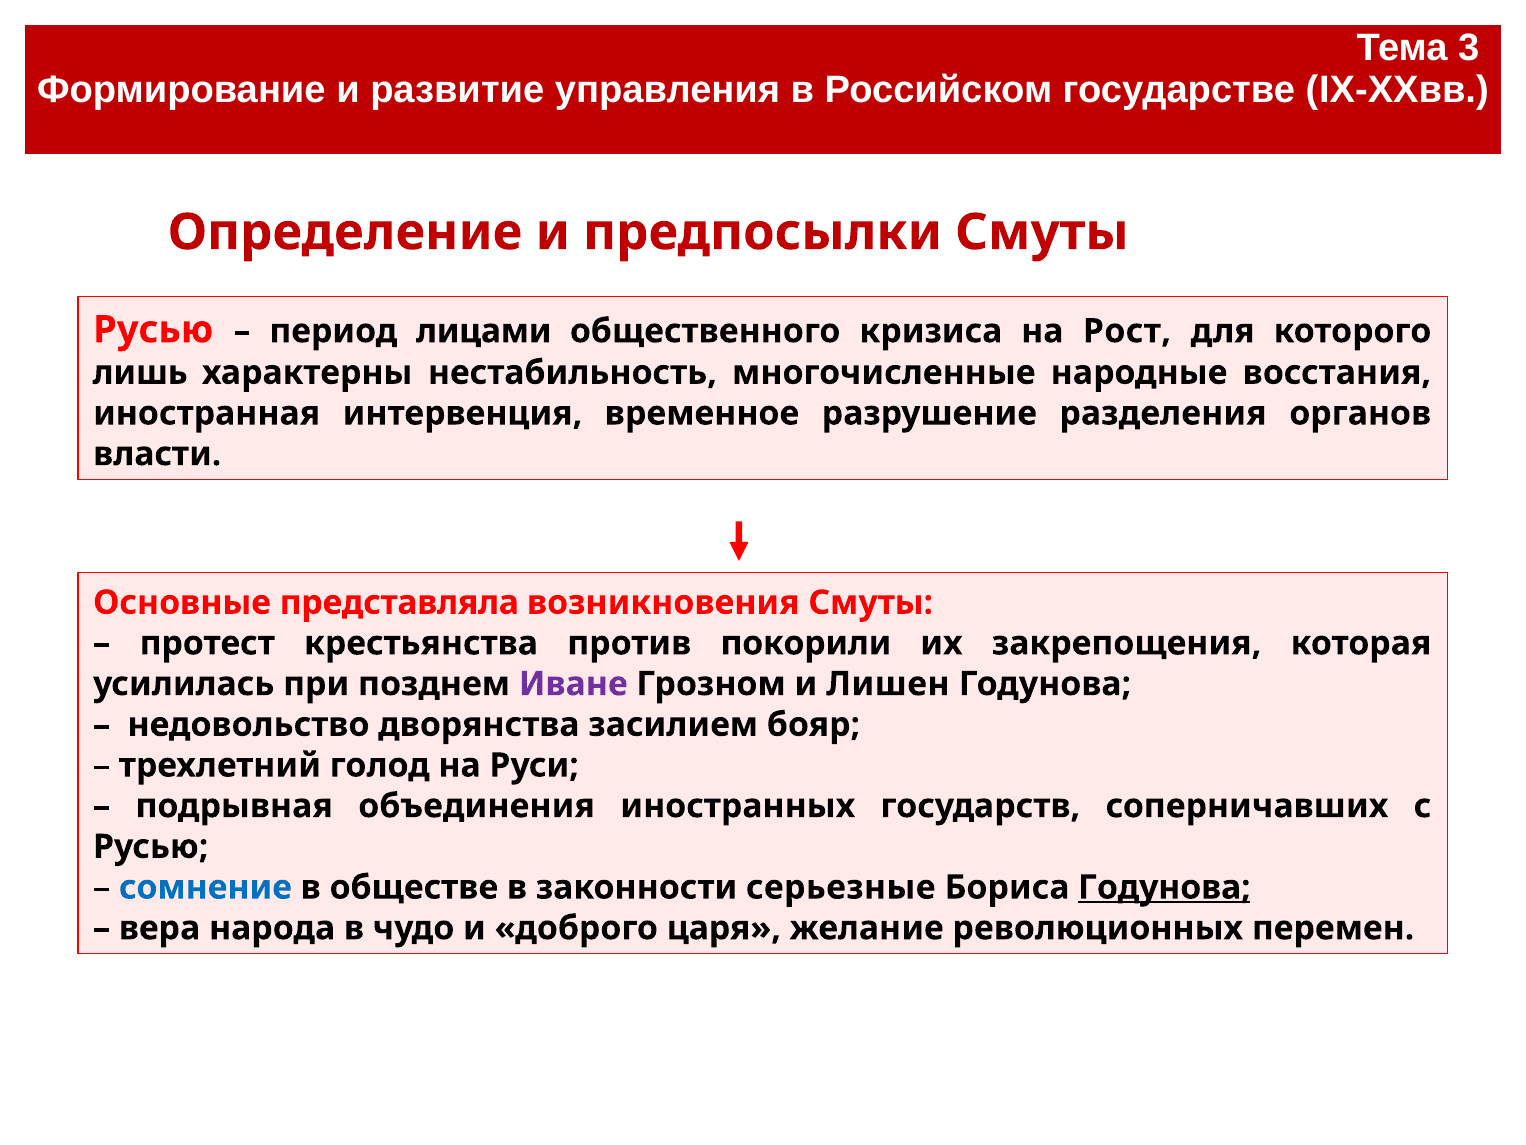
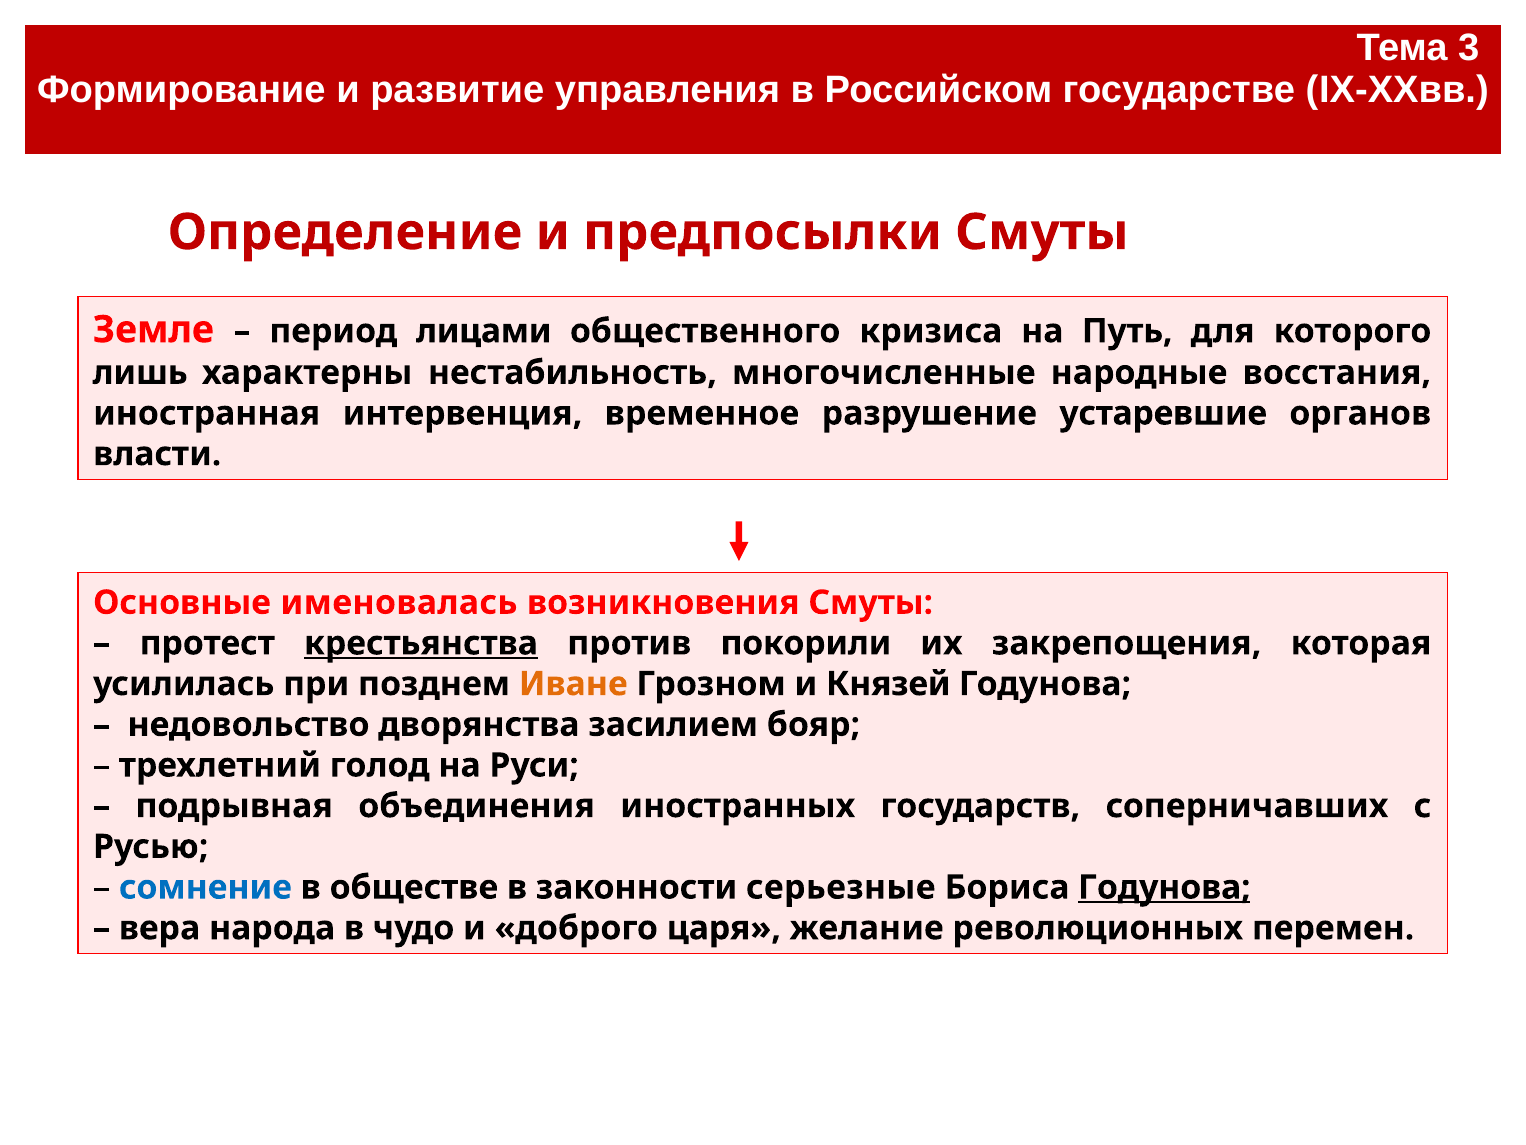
Русью at (153, 330): Русью -> Земле
Рост: Рост -> Путь
разделения: разделения -> устаревшие
представляла: представляла -> именовалась
крестьянства underline: none -> present
Иване colour: purple -> orange
Лишен: Лишен -> Князей
